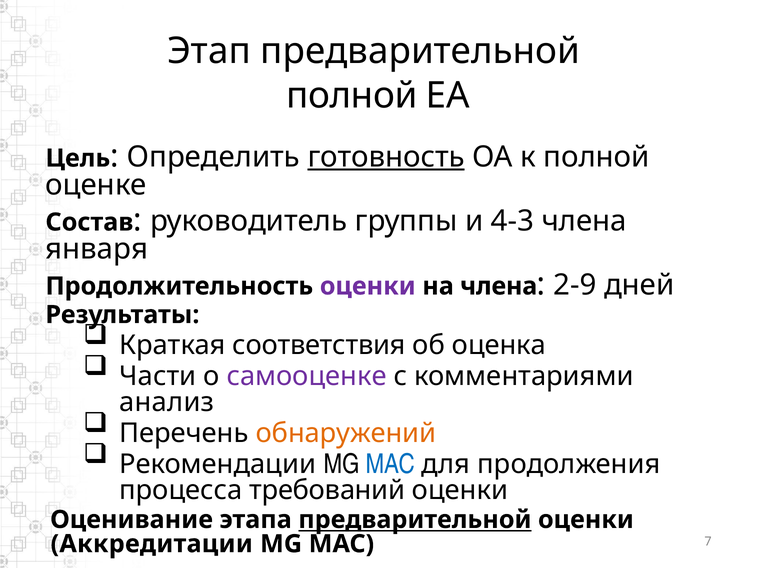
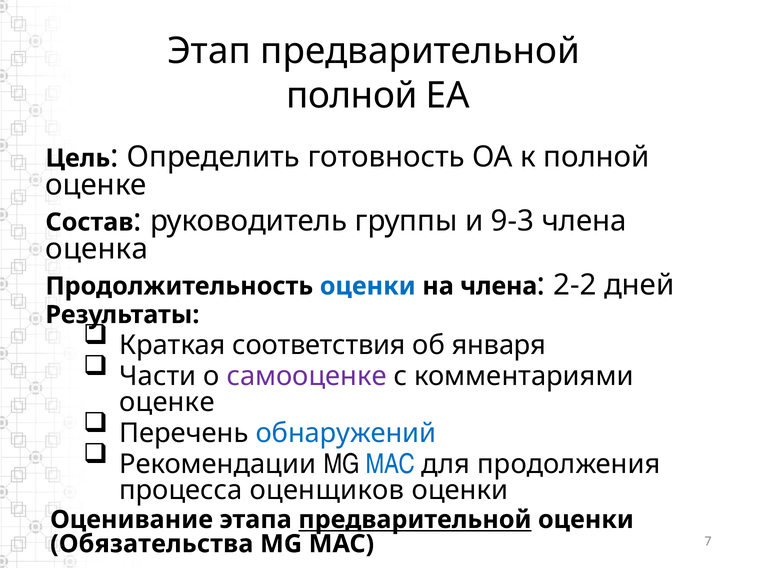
готовность underline: present -> none
4-3: 4-3 -> 9-3
января: января -> оценка
оценки at (368, 286) colour: purple -> blue
2-9: 2-9 -> 2-2
оценка: оценка -> января
анализ at (167, 402): анализ -> оценке
обнаружений colour: orange -> blue
требований: требований -> оценщиков
Аккредитации: Аккредитации -> Обязательства
